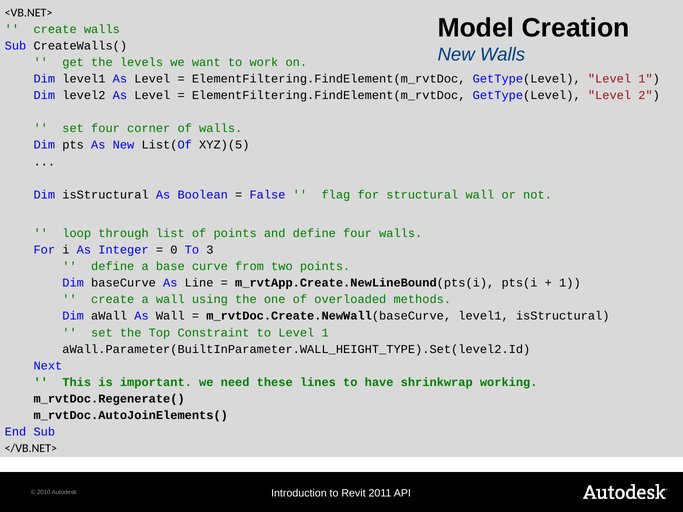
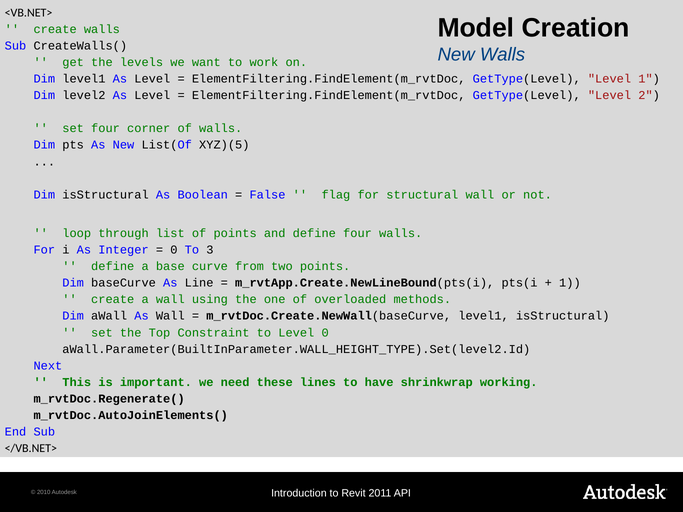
to Level 1: 1 -> 0
